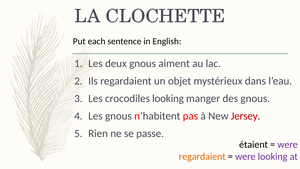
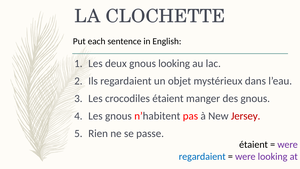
gnous aiment: aiment -> looking
crocodiles looking: looking -> étaient
regardaient at (202, 156) colour: orange -> blue
